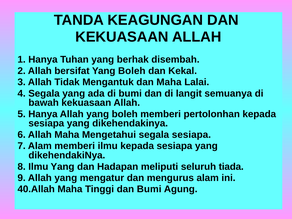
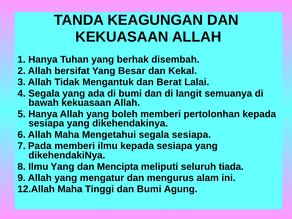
bersifat Yang Boleh: Boleh -> Besar
dan Maha: Maha -> Berat
7 Alam: Alam -> Pada
Hadapan: Hadapan -> Mencipta
40.Allah: 40.Allah -> 12.Allah
